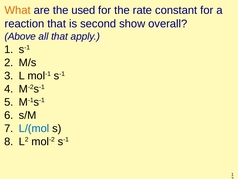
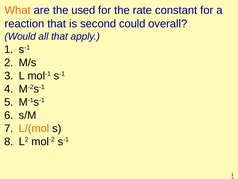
show: show -> could
Above: Above -> Would
L/(mol colour: blue -> orange
